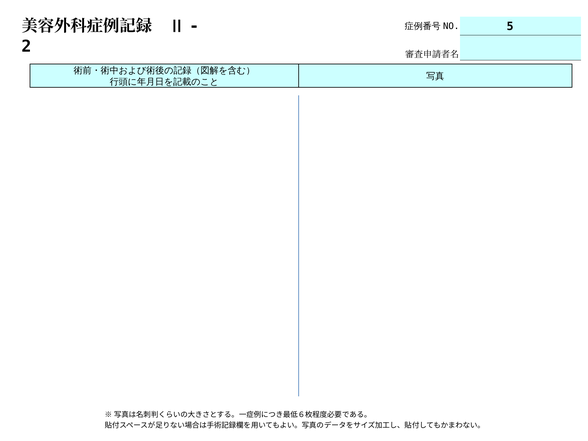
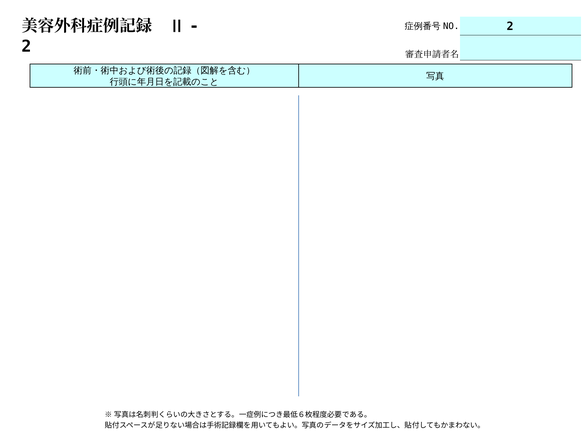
5 at (510, 26): 5 -> 2
